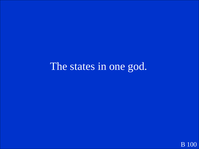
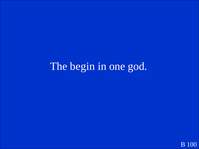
states: states -> begin
